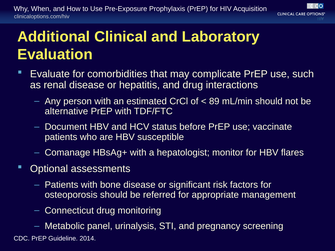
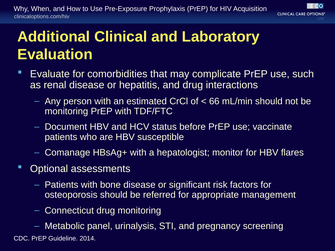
89: 89 -> 66
alternative at (66, 111): alternative -> monitoring
